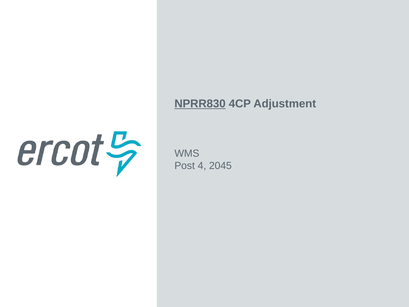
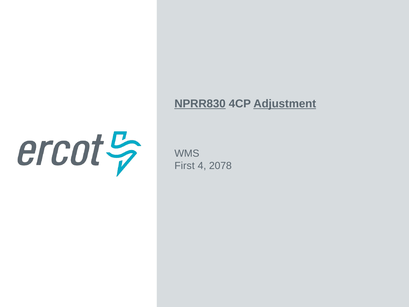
Adjustment underline: none -> present
Post: Post -> First
2045: 2045 -> 2078
